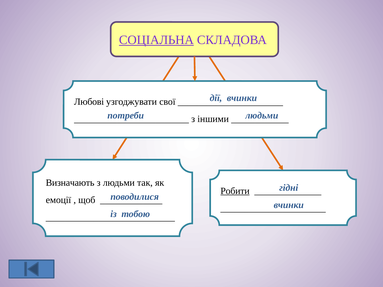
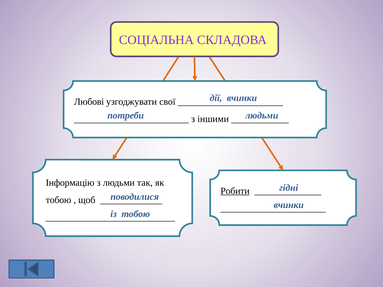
СОЦІАЛЬНА underline: present -> none
Визначають: Визначають -> Інформацію
емоції at (58, 200): емоції -> тобою
